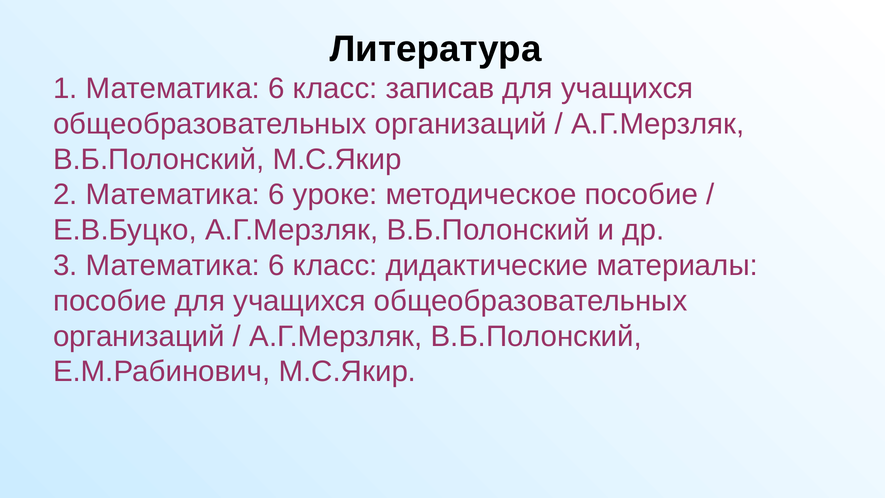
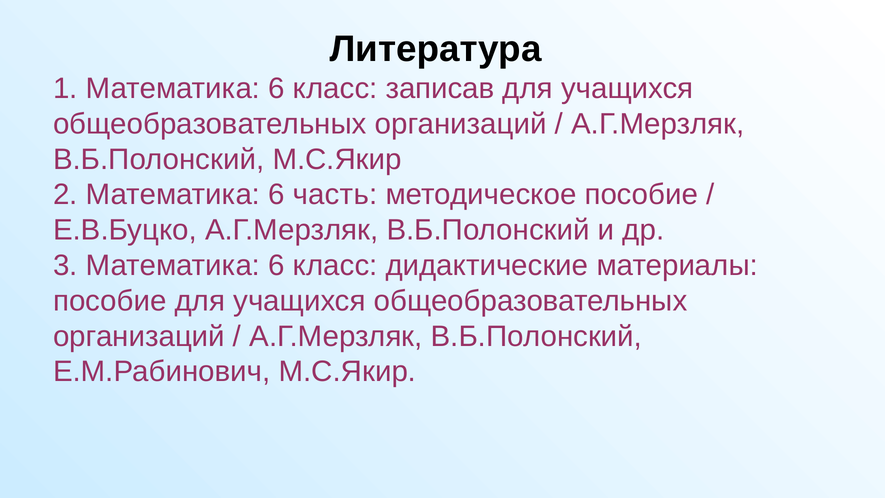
уроке: уроке -> часть
